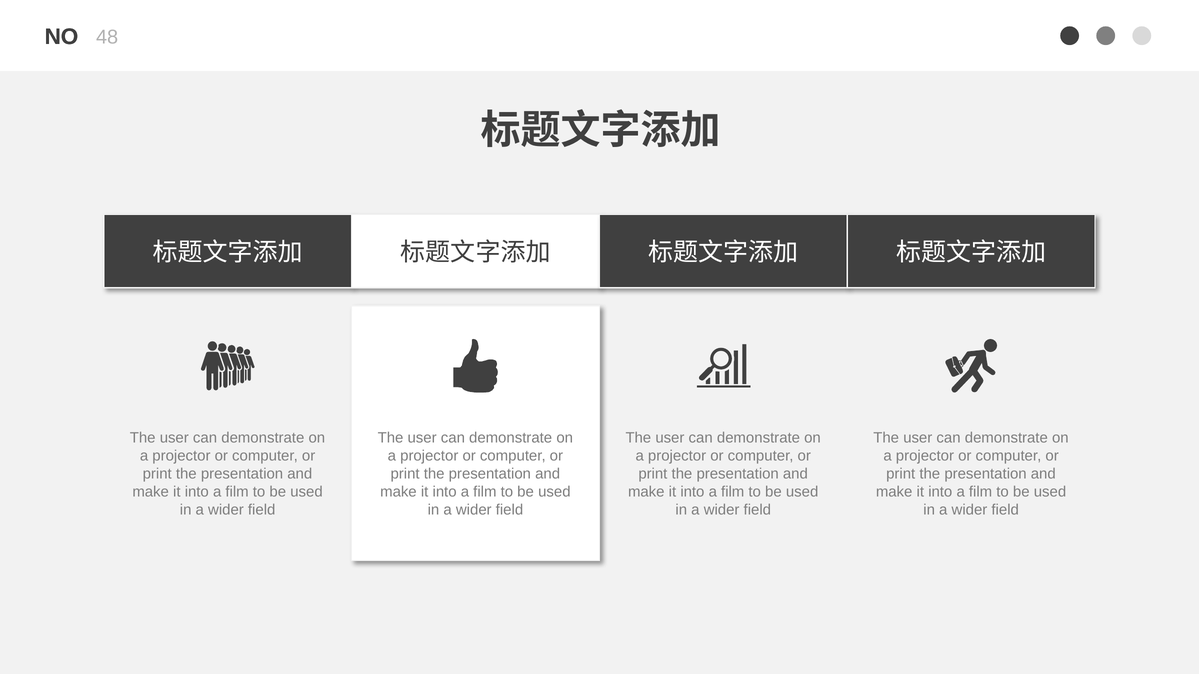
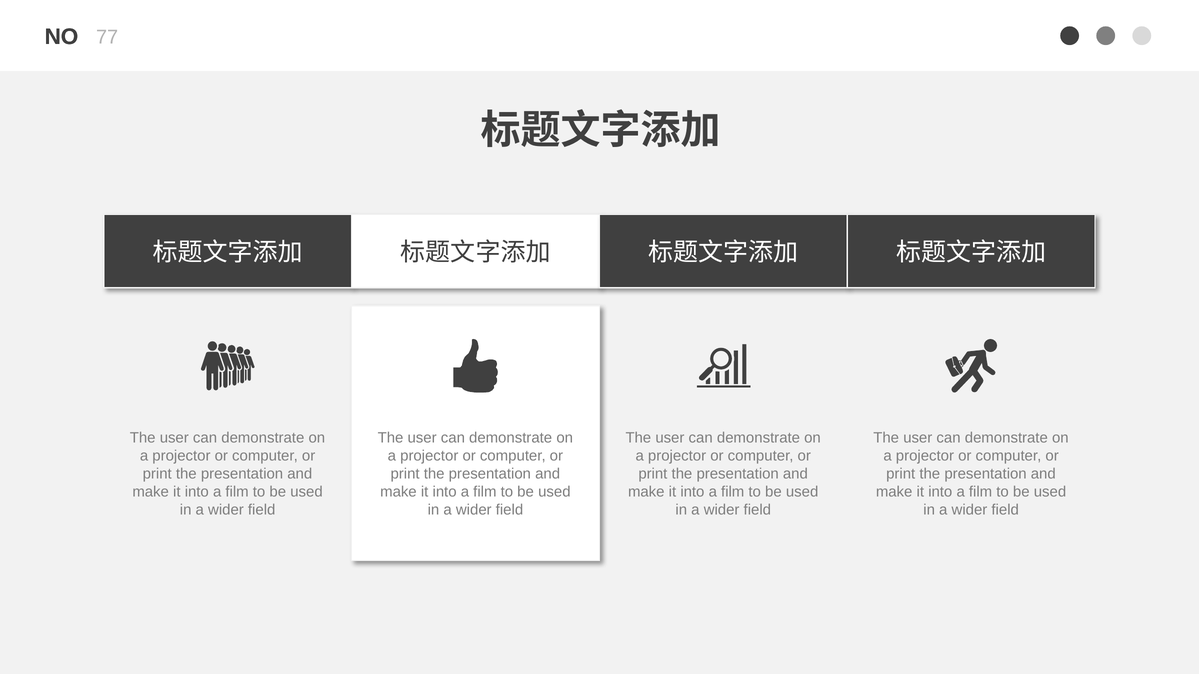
48: 48 -> 77
